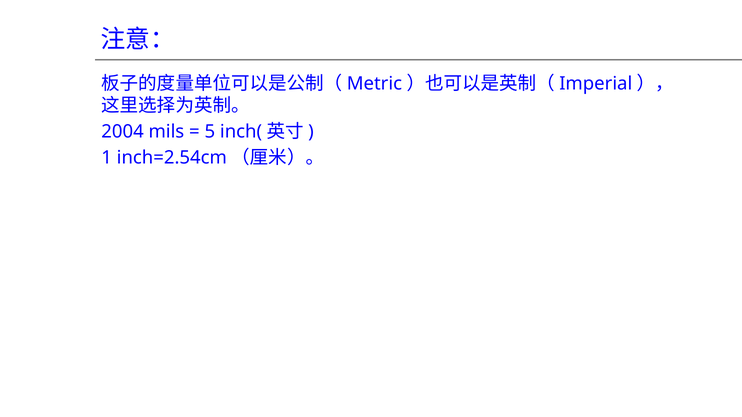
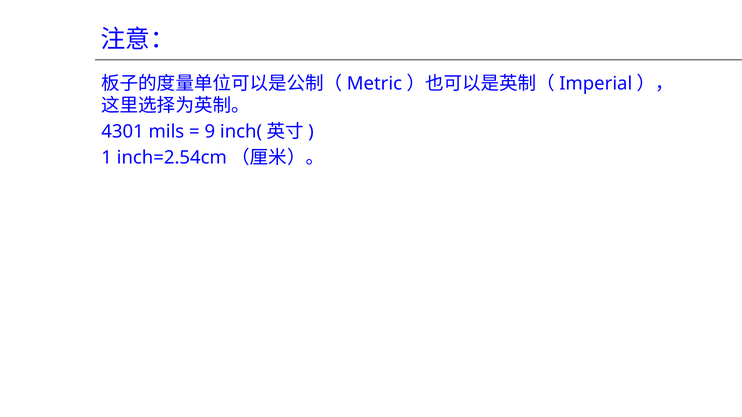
2004: 2004 -> 4301
5: 5 -> 9
